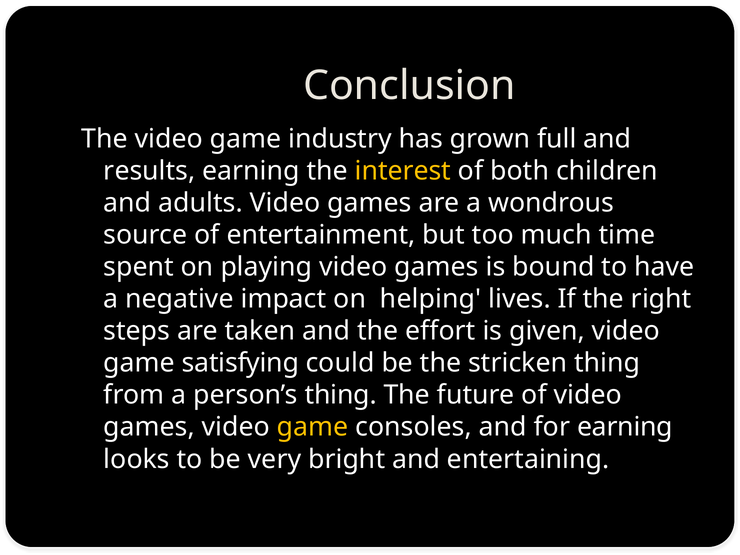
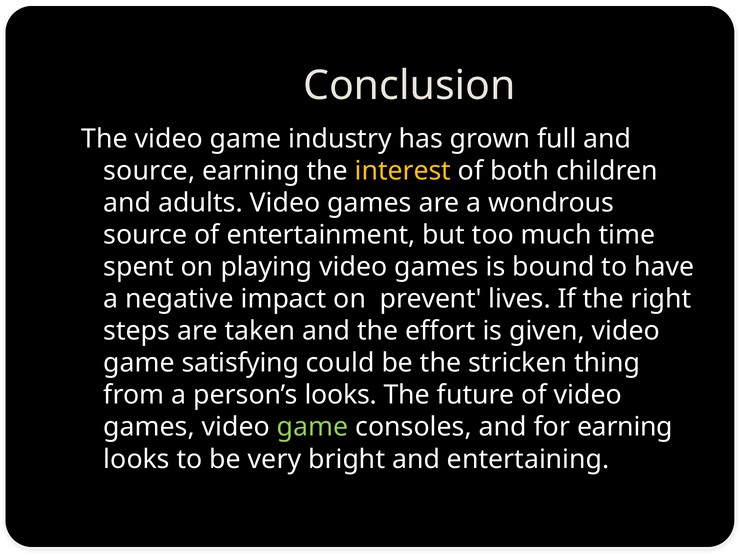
results at (149, 171): results -> source
helping: helping -> prevent
person’s thing: thing -> looks
game at (313, 427) colour: yellow -> light green
